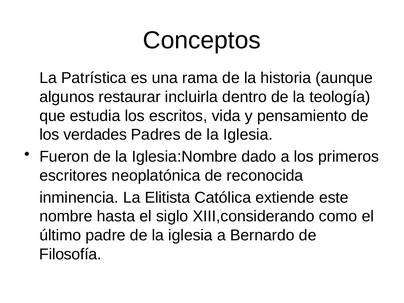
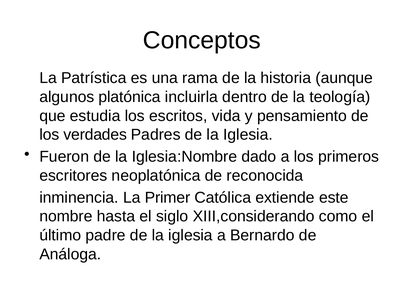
restaurar: restaurar -> platónica
Elitista: Elitista -> Primer
Filosofía: Filosofía -> Análoga
